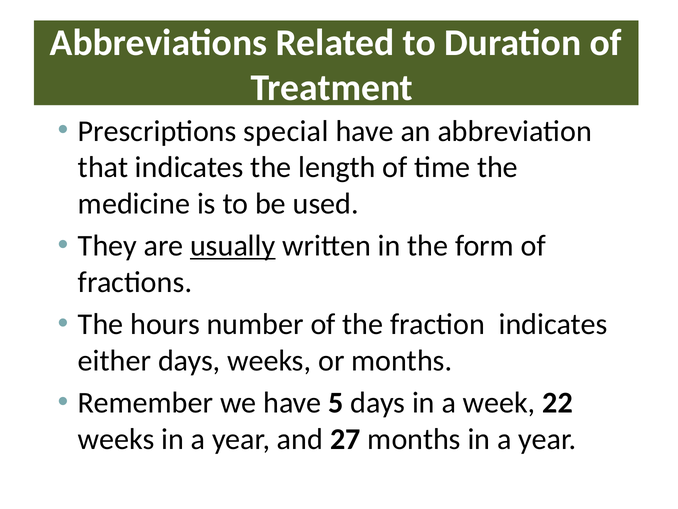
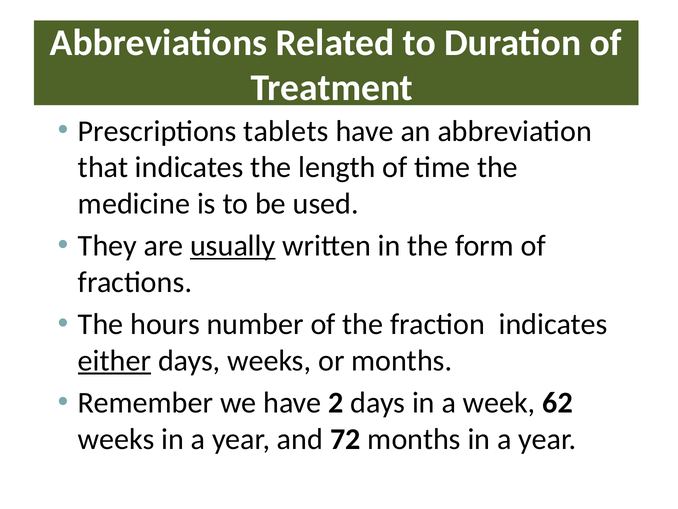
special: special -> tablets
either underline: none -> present
5: 5 -> 2
22: 22 -> 62
27: 27 -> 72
